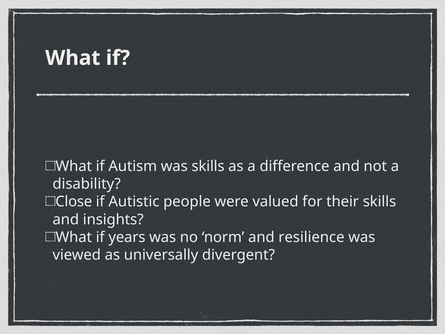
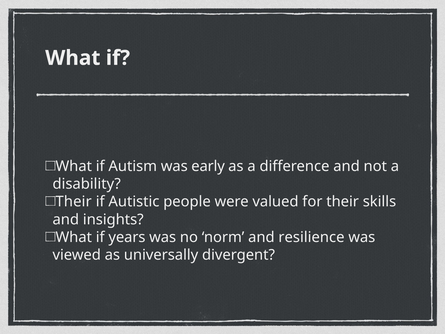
was skills: skills -> early
Close at (74, 202): Close -> Their
